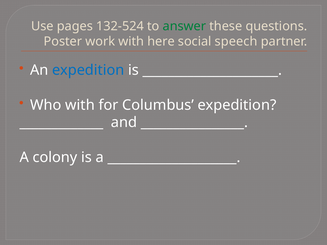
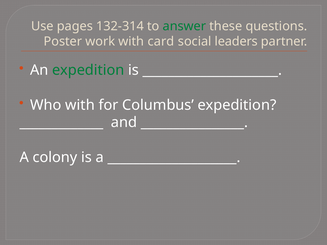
132-524: 132-524 -> 132-314
here: here -> card
speech: speech -> leaders
expedition at (88, 70) colour: blue -> green
